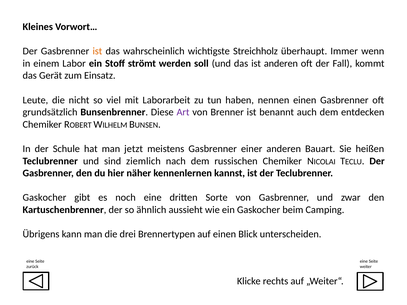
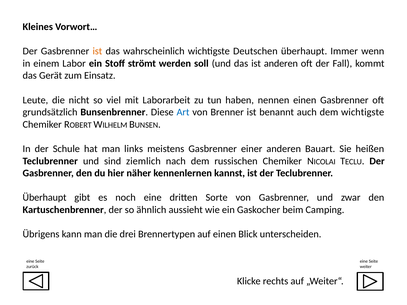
Streichholz: Streichholz -> Deutschen
Art colour: purple -> blue
dem entdecken: entdecken -> wichtigste
jetzt: jetzt -> links
Gaskocher at (44, 198): Gaskocher -> Überhaupt
